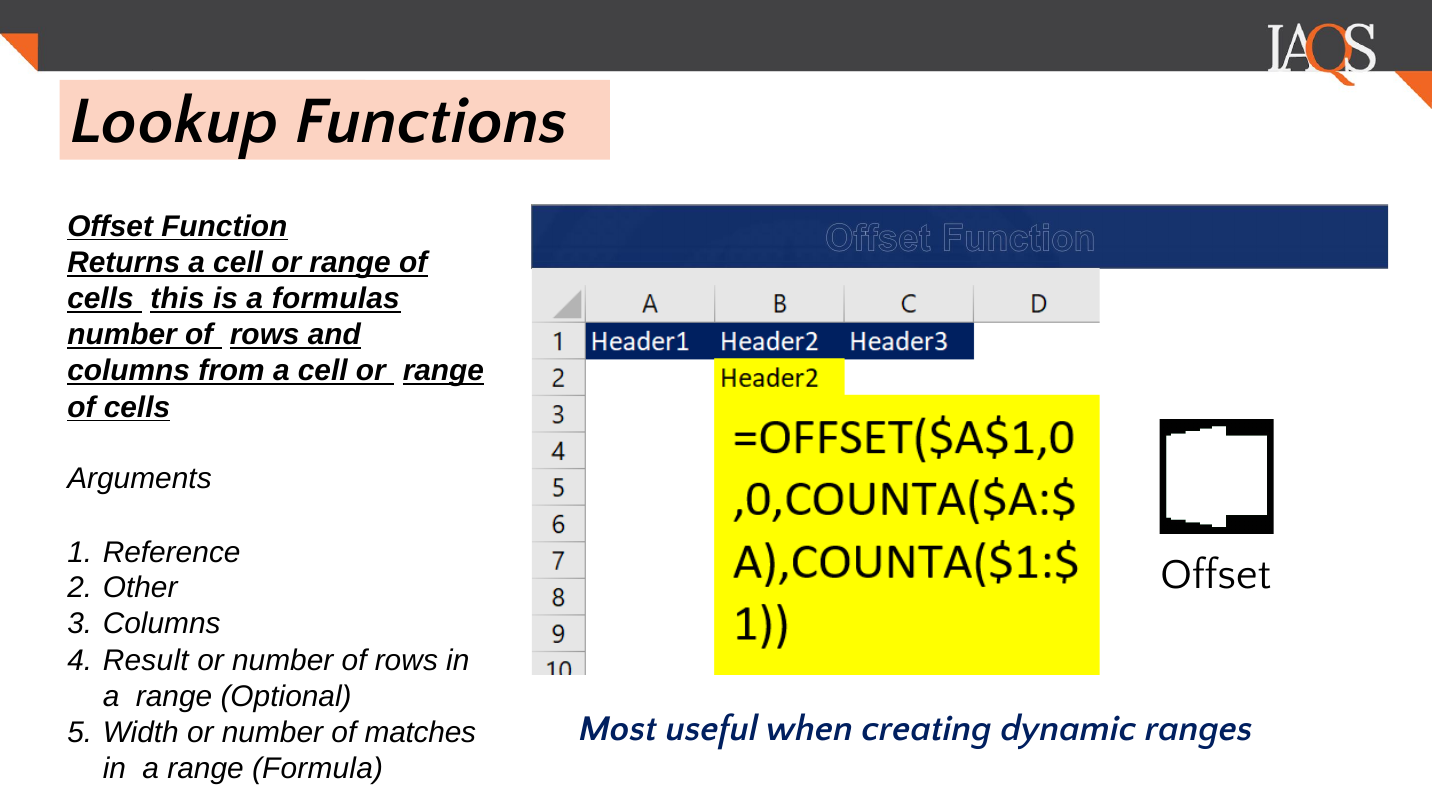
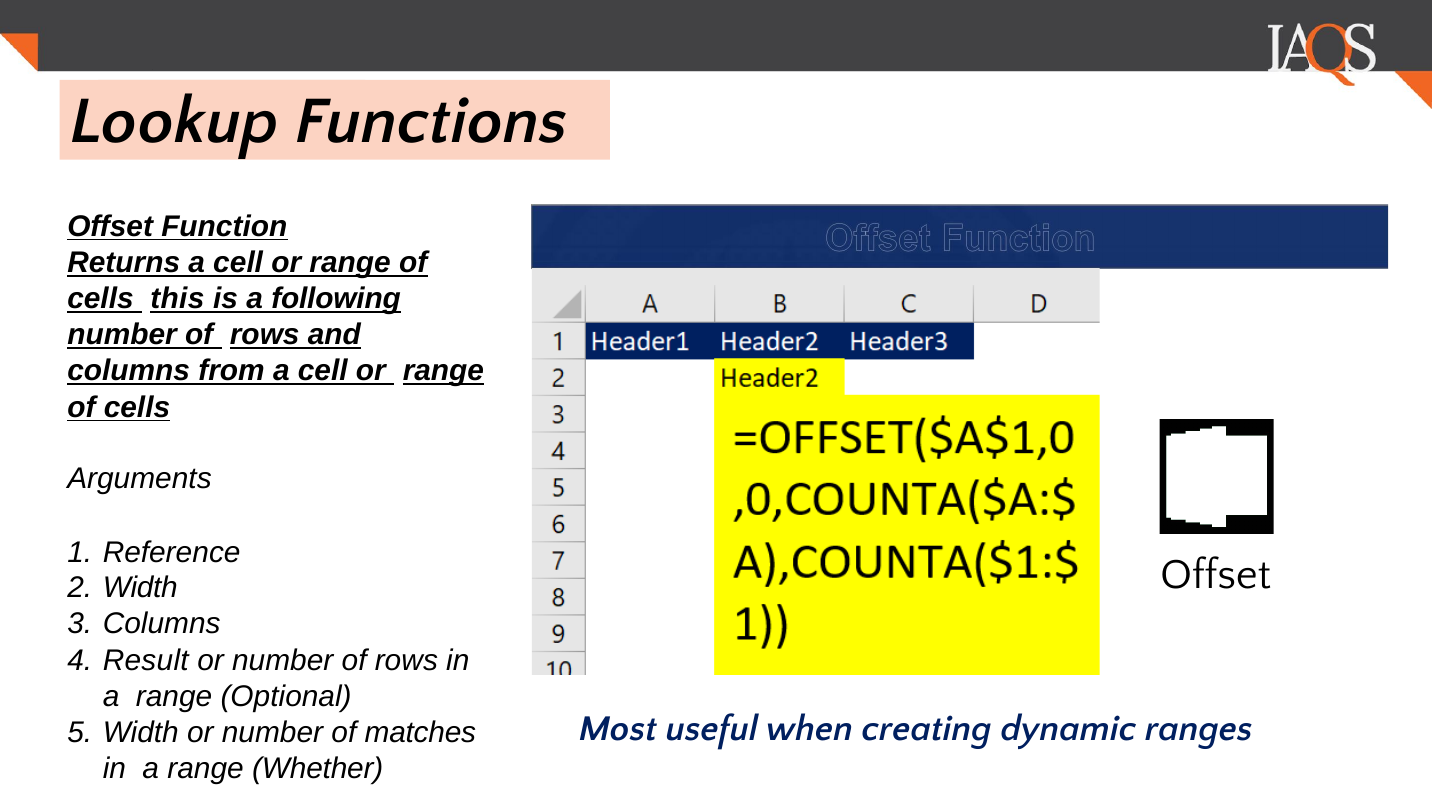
formulas: formulas -> following
Other at (140, 588): Other -> Width
Formula: Formula -> Whether
